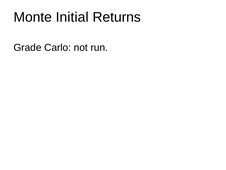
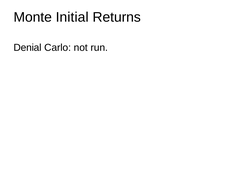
Grade: Grade -> Denial
